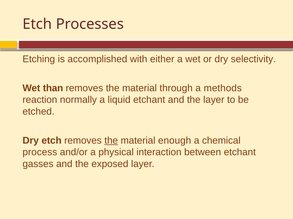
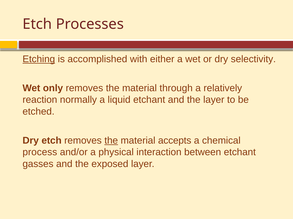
Etching underline: none -> present
than: than -> only
methods: methods -> relatively
enough: enough -> accepts
